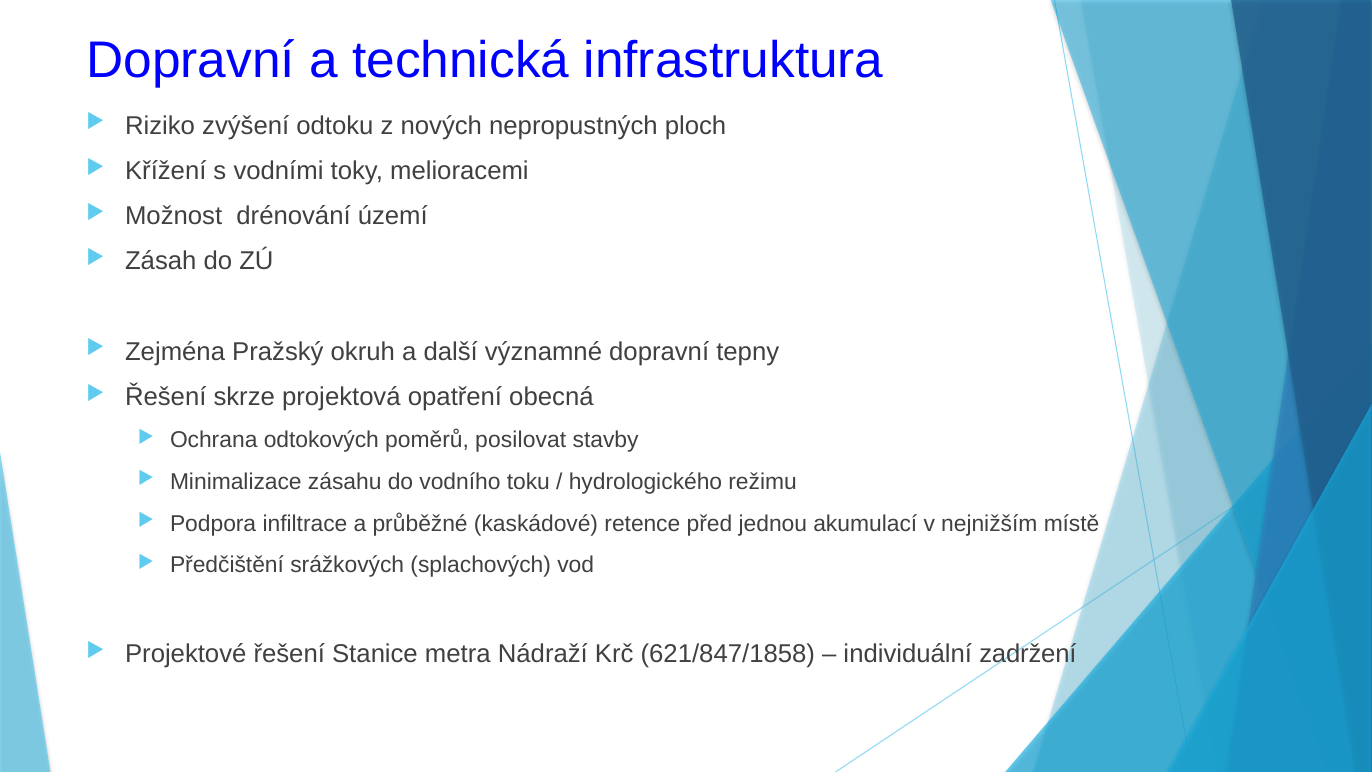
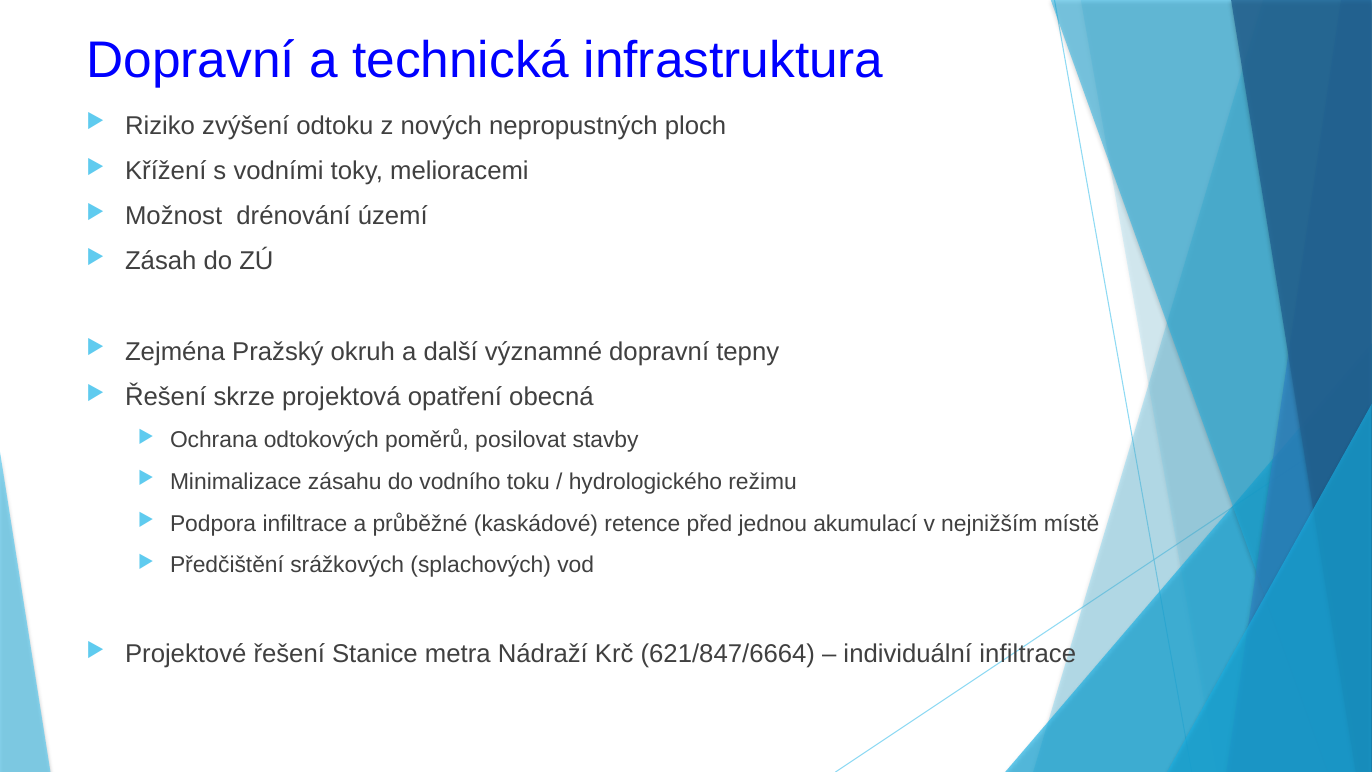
621/847/1858: 621/847/1858 -> 621/847/6664
individuální zadržení: zadržení -> infiltrace
